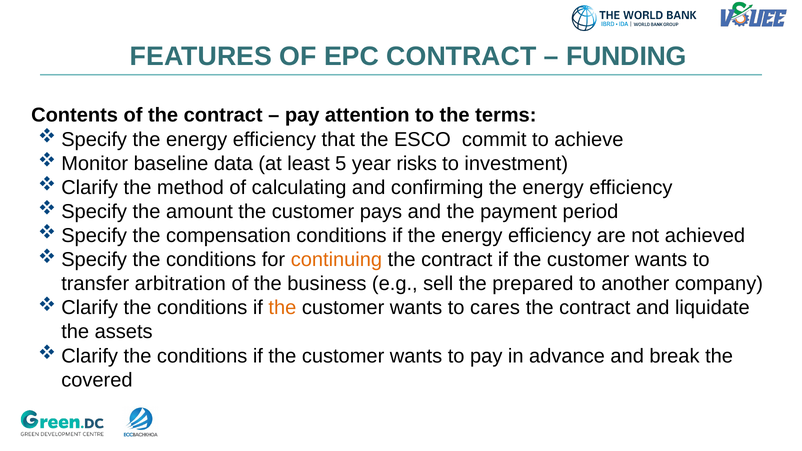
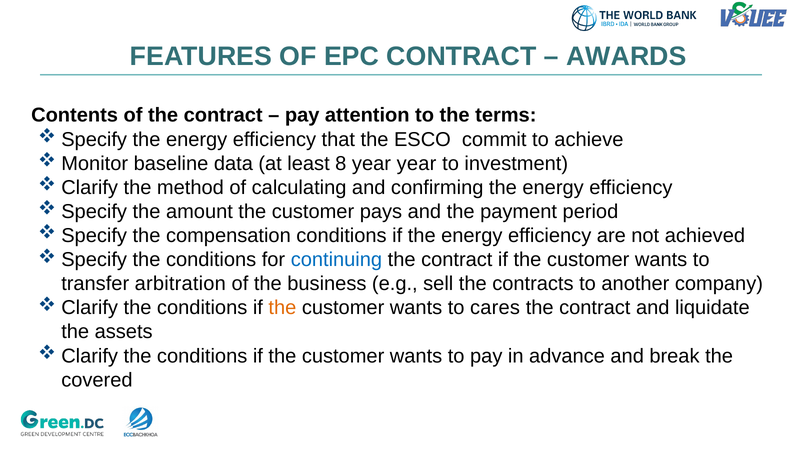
FUNDING: FUNDING -> AWARDS
5: 5 -> 8
year risks: risks -> year
continuing colour: orange -> blue
prepared: prepared -> contracts
